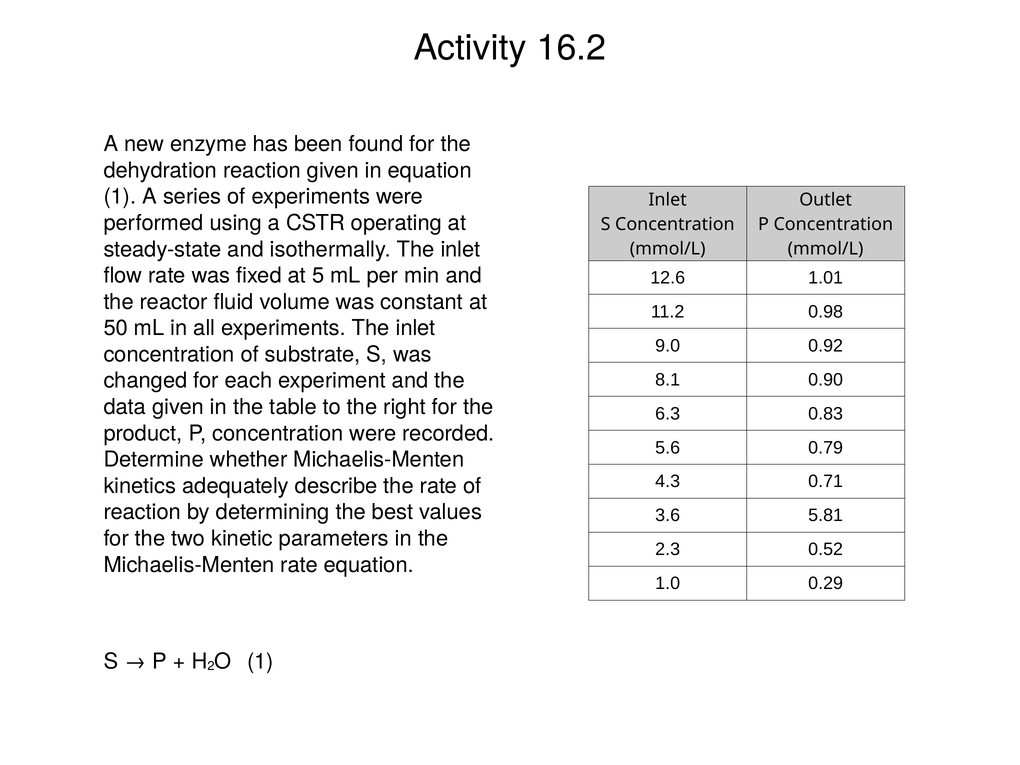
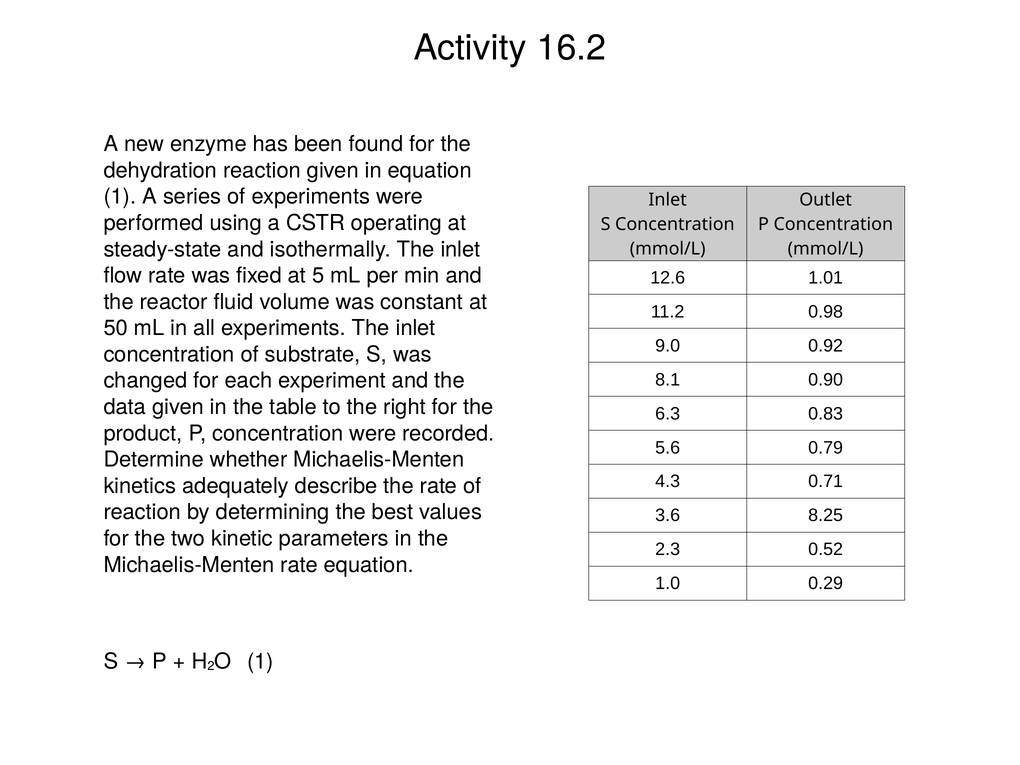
5.81: 5.81 -> 8.25
